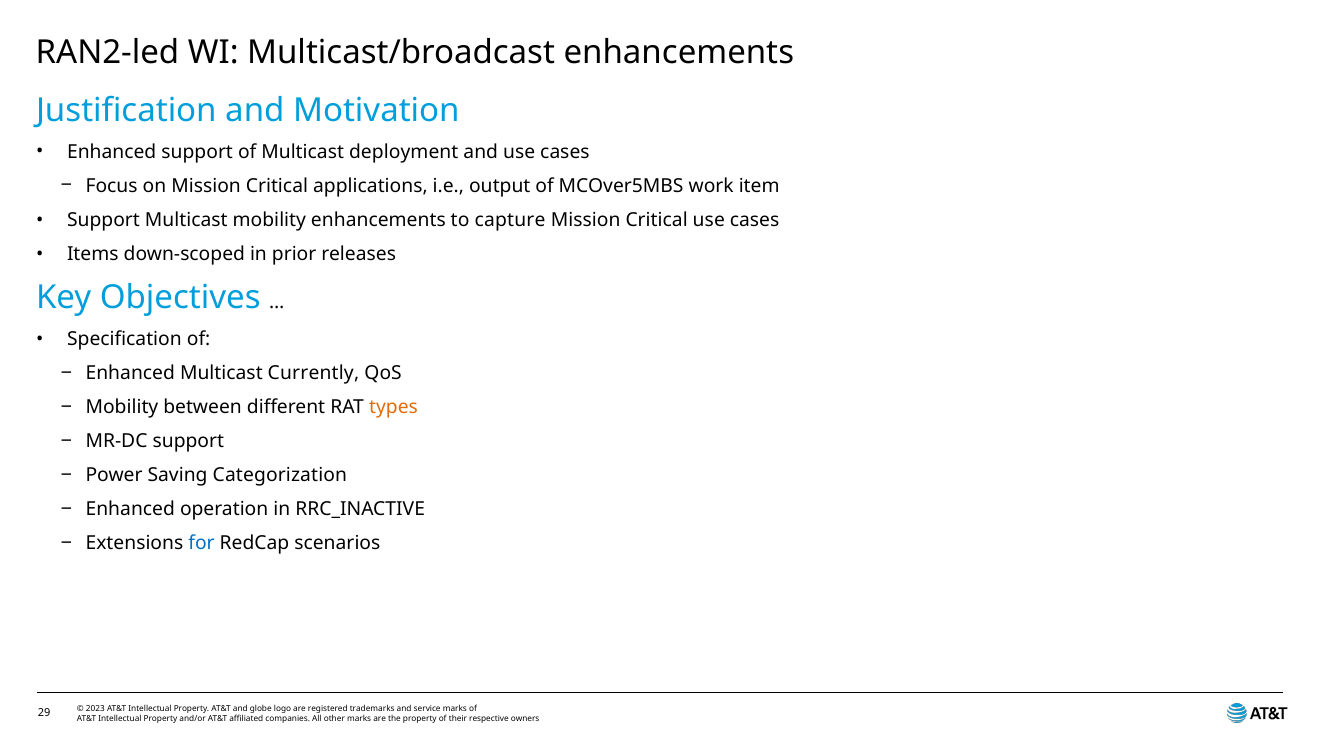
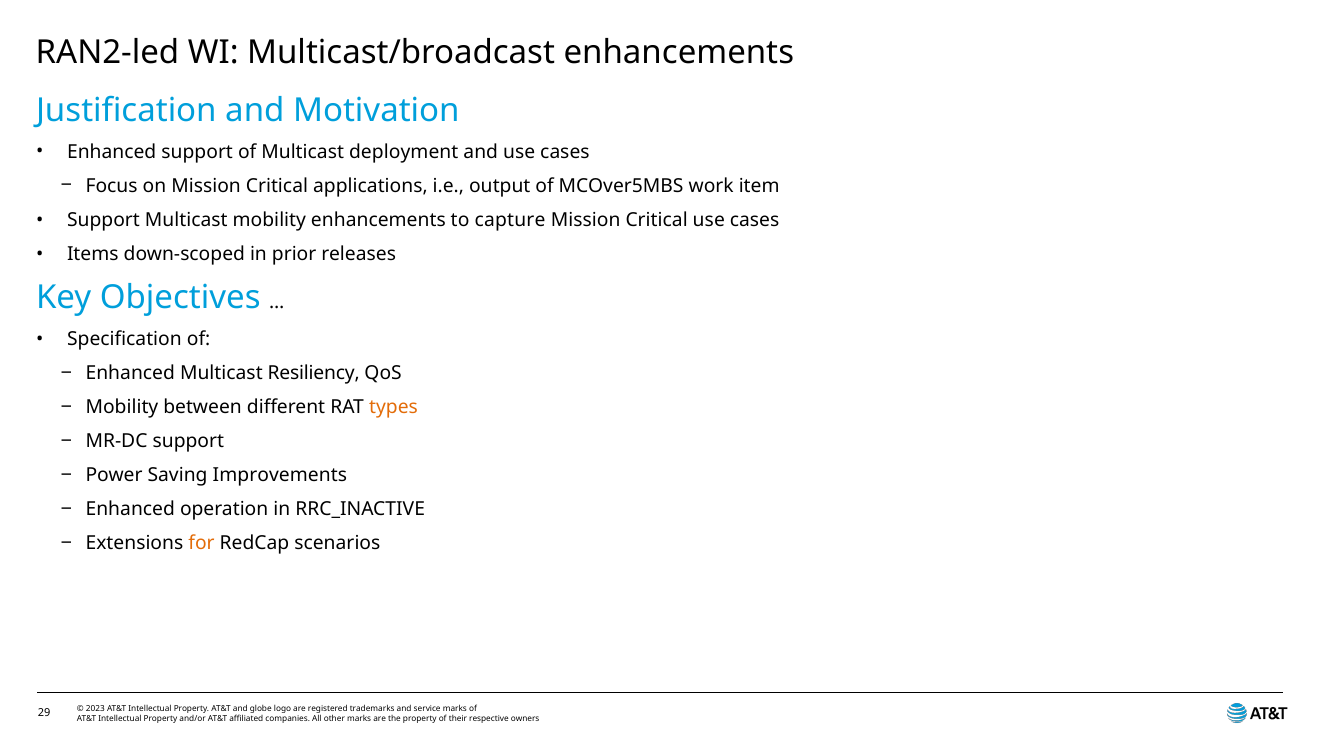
Currently: Currently -> Resiliency
Categorization: Categorization -> Improvements
for colour: blue -> orange
